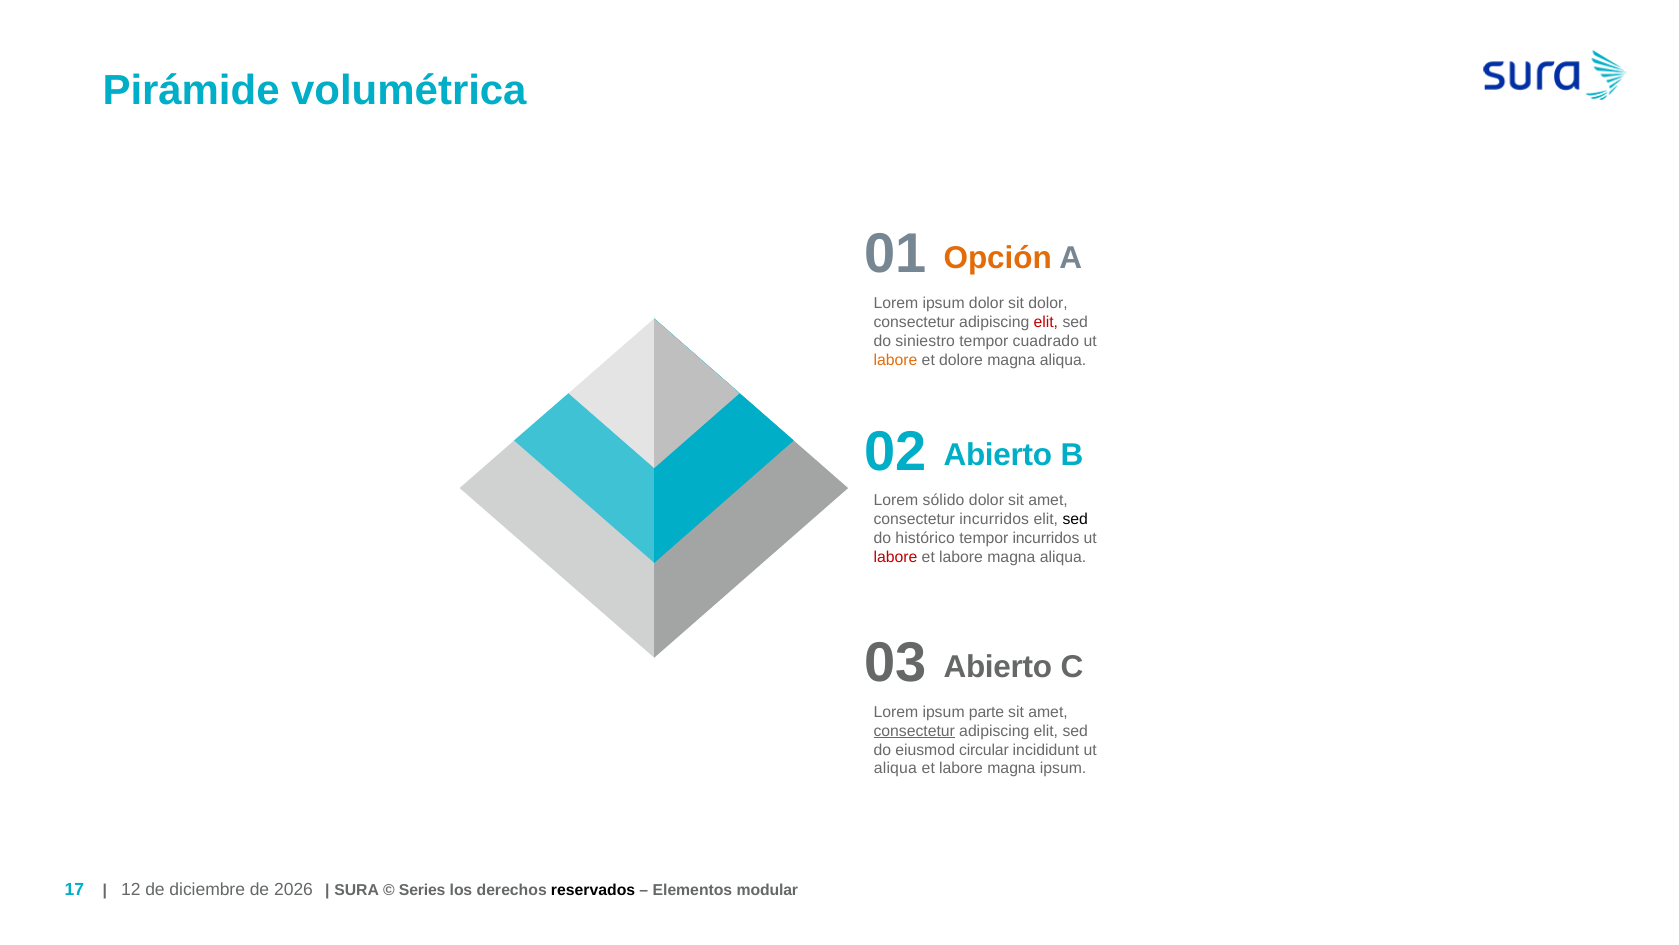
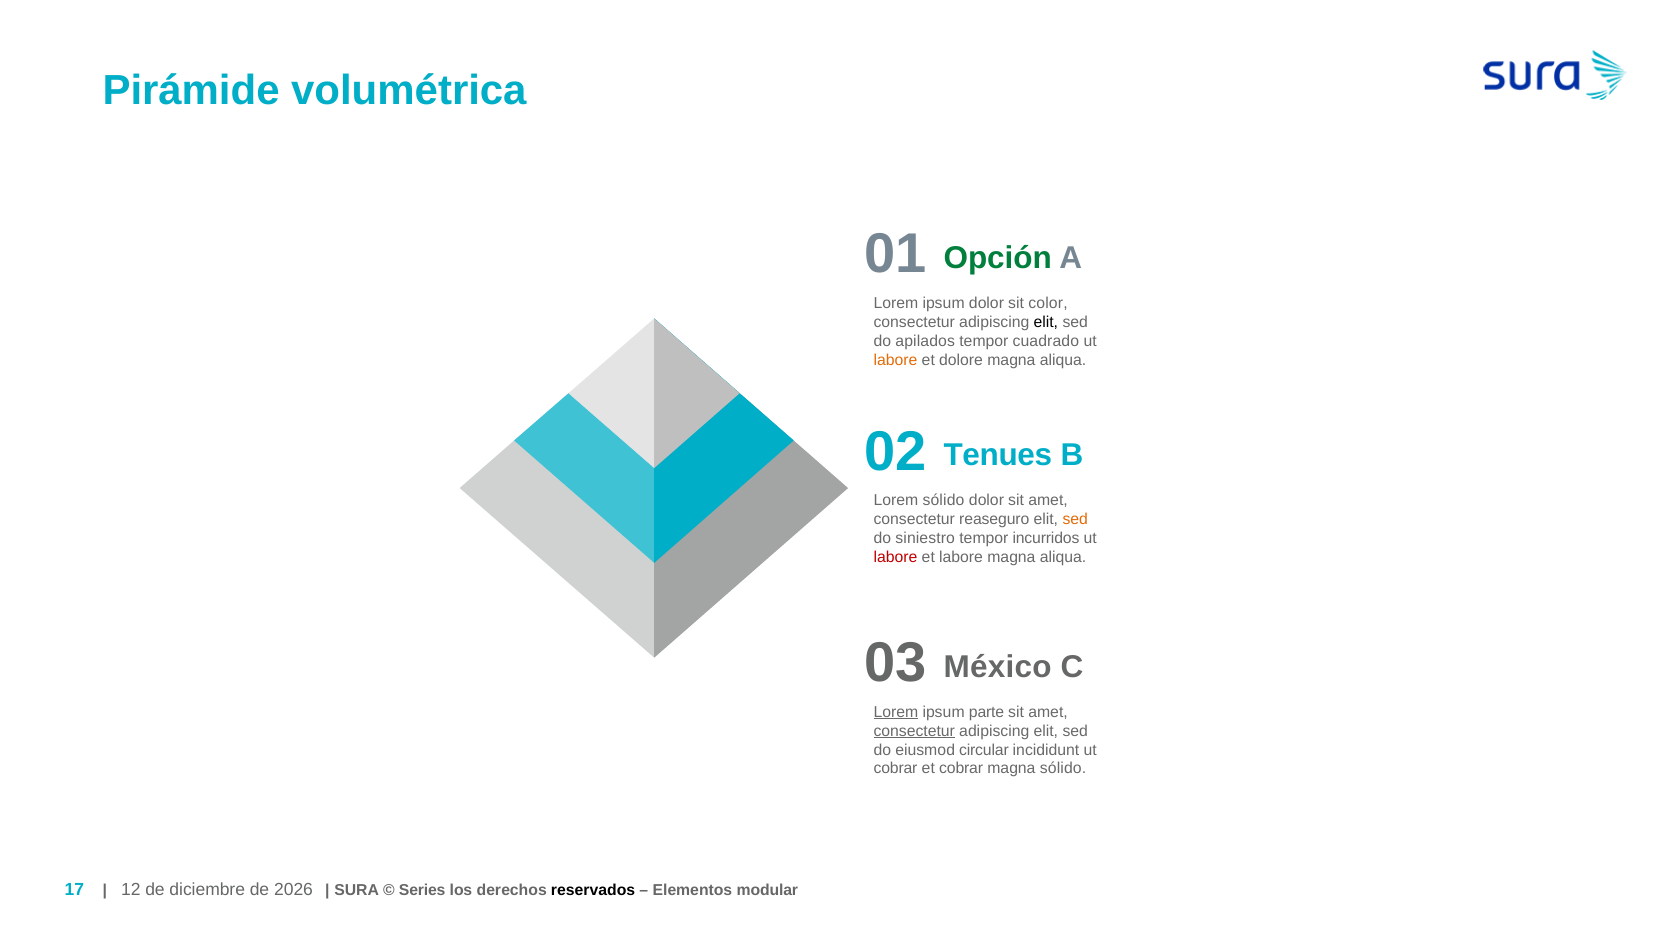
Opción colour: orange -> green
sit dolor: dolor -> color
elit at (1046, 322) colour: red -> black
siniestro: siniestro -> apilados
02 Abierto: Abierto -> Tenues
consectetur incurridos: incurridos -> reaseguro
sed at (1075, 519) colour: black -> orange
histórico: histórico -> siniestro
03 Abierto: Abierto -> México
Lorem at (896, 712) underline: none -> present
aliqua at (895, 768): aliqua -> cobrar
labore at (961, 768): labore -> cobrar
magna ipsum: ipsum -> sólido
